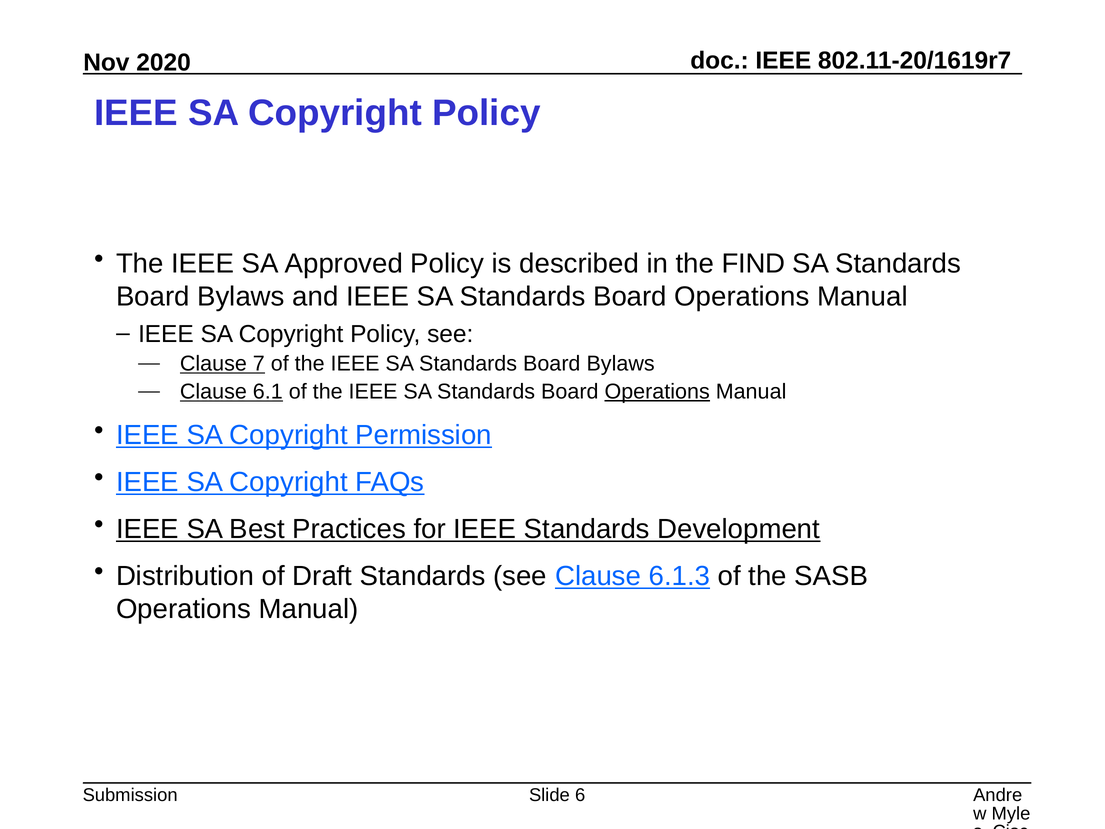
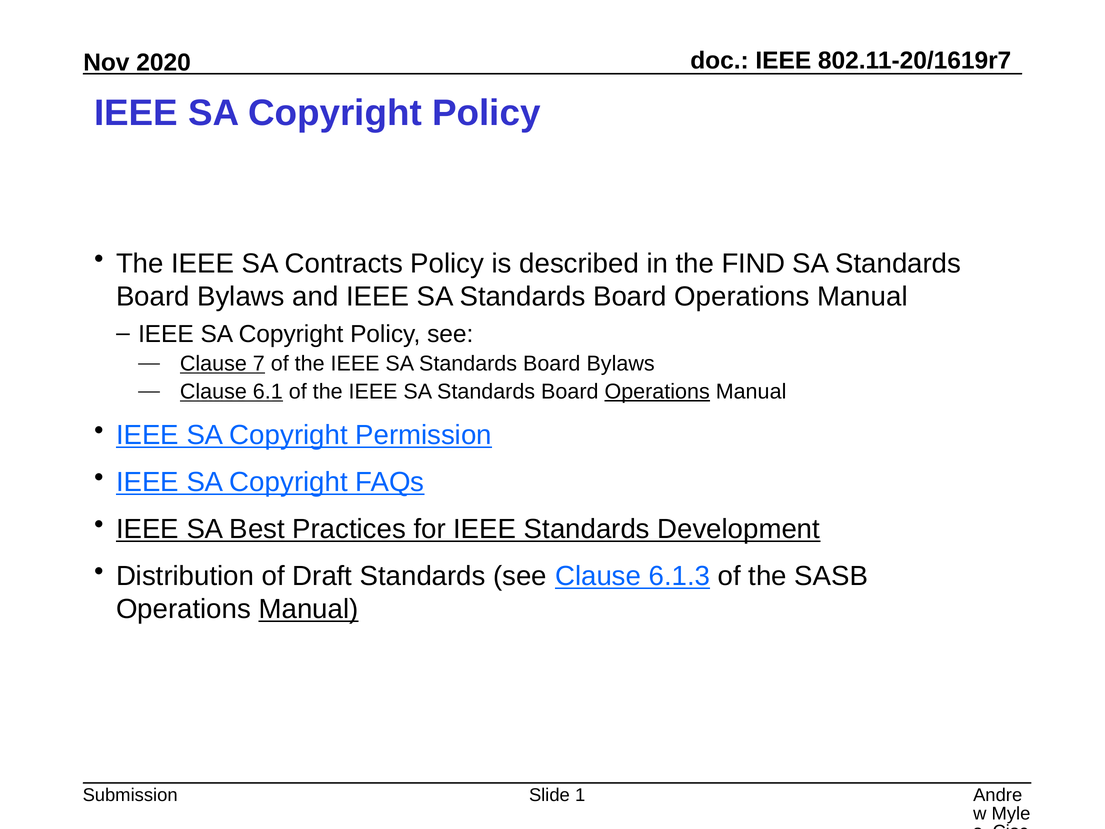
Approved: Approved -> Contracts
Manual at (309, 609) underline: none -> present
6: 6 -> 1
